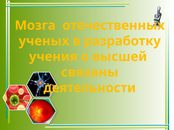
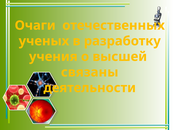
Мозга: Мозга -> Очаги
